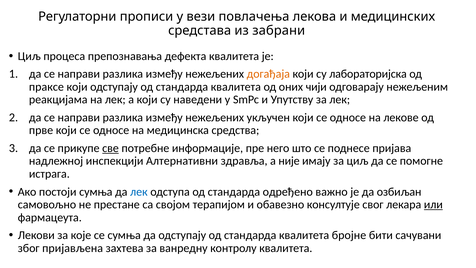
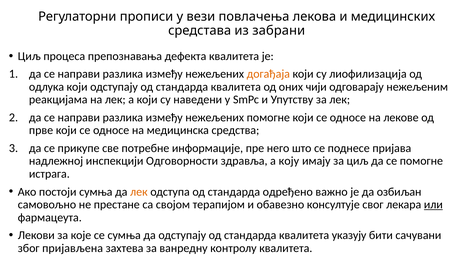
лабораторијска: лабораторијска -> лиофилизација
праксе: праксе -> одлука
нежељених укључен: укључен -> помогне
све underline: present -> none
Алтернативни: Алтернативни -> Одговорности
није: није -> коју
лек at (139, 192) colour: blue -> orange
бројне: бројне -> указују
